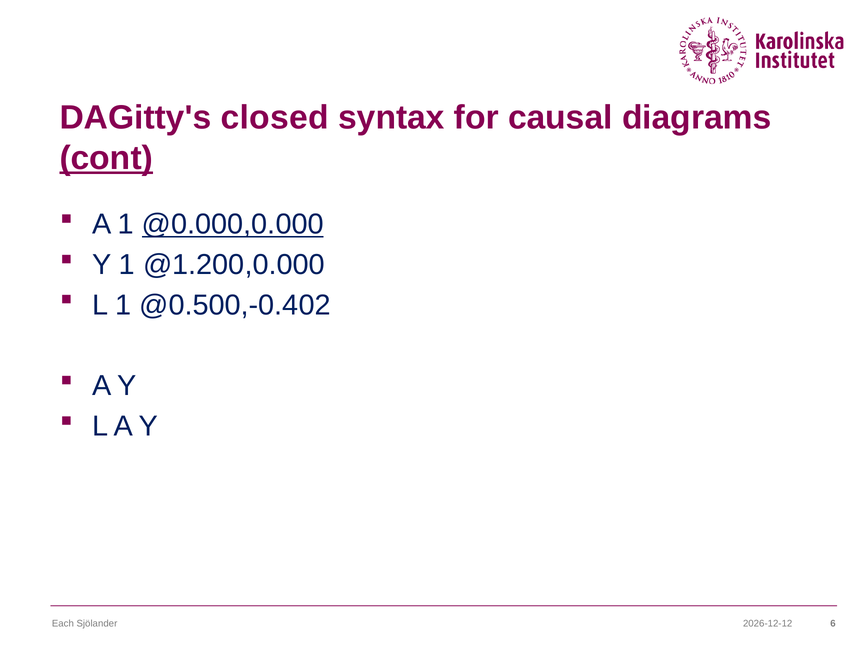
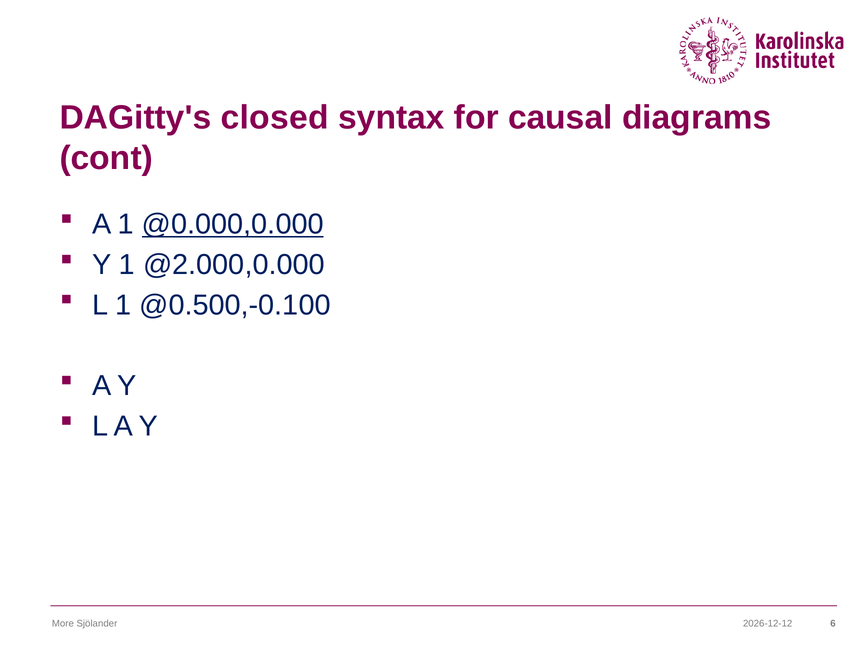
cont underline: present -> none
@1.200,0.000: @1.200,0.000 -> @2.000,0.000
@0.500,-0.402: @0.500,-0.402 -> @0.500,-0.100
Each: Each -> More
